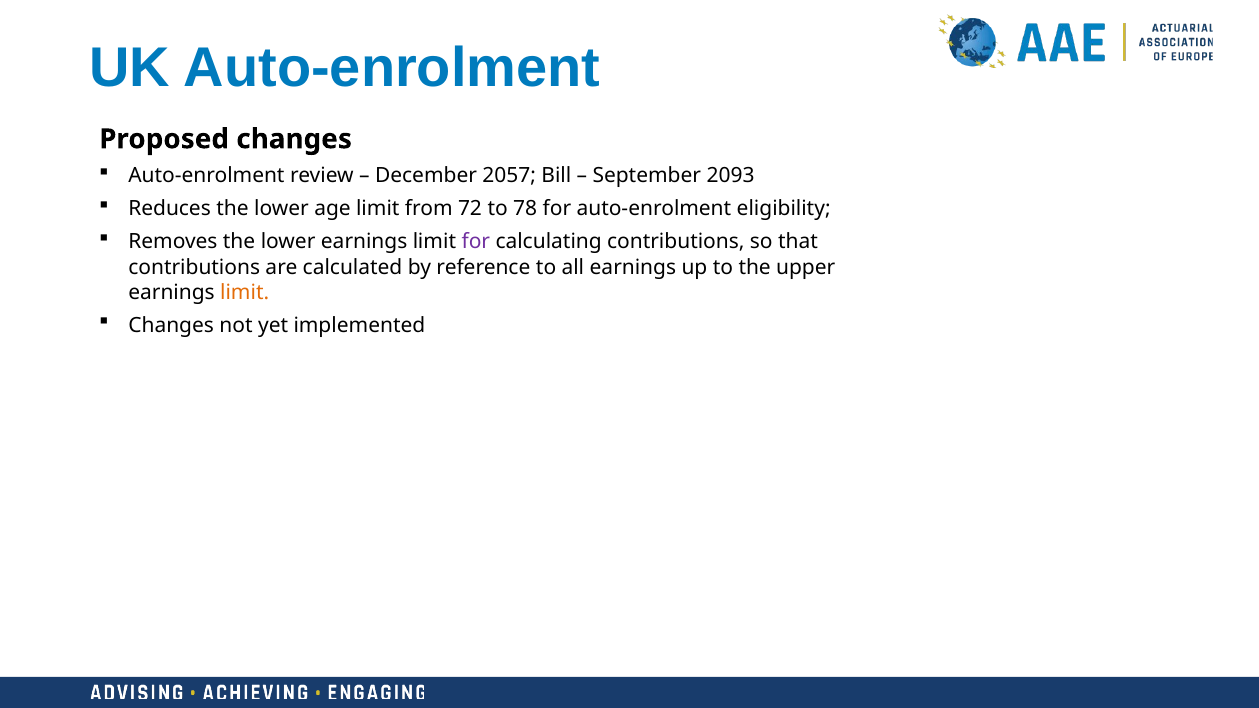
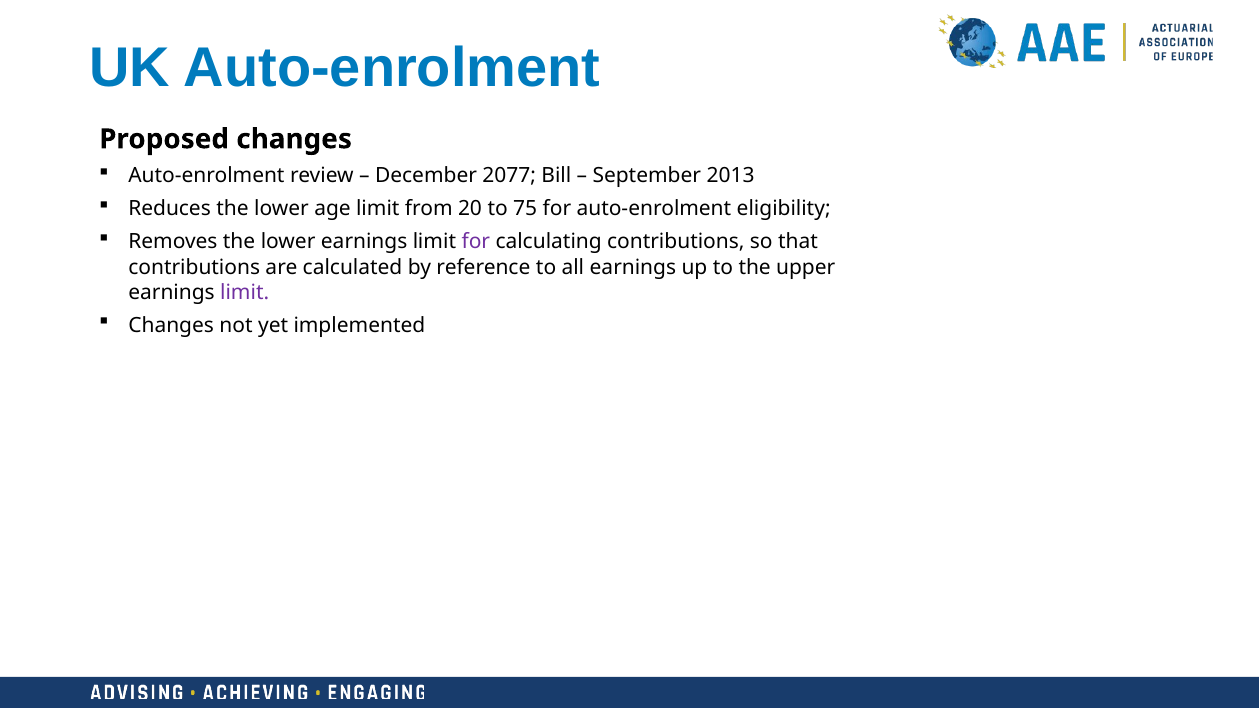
2057: 2057 -> 2077
2093: 2093 -> 2013
72: 72 -> 20
78: 78 -> 75
limit at (245, 292) colour: orange -> purple
